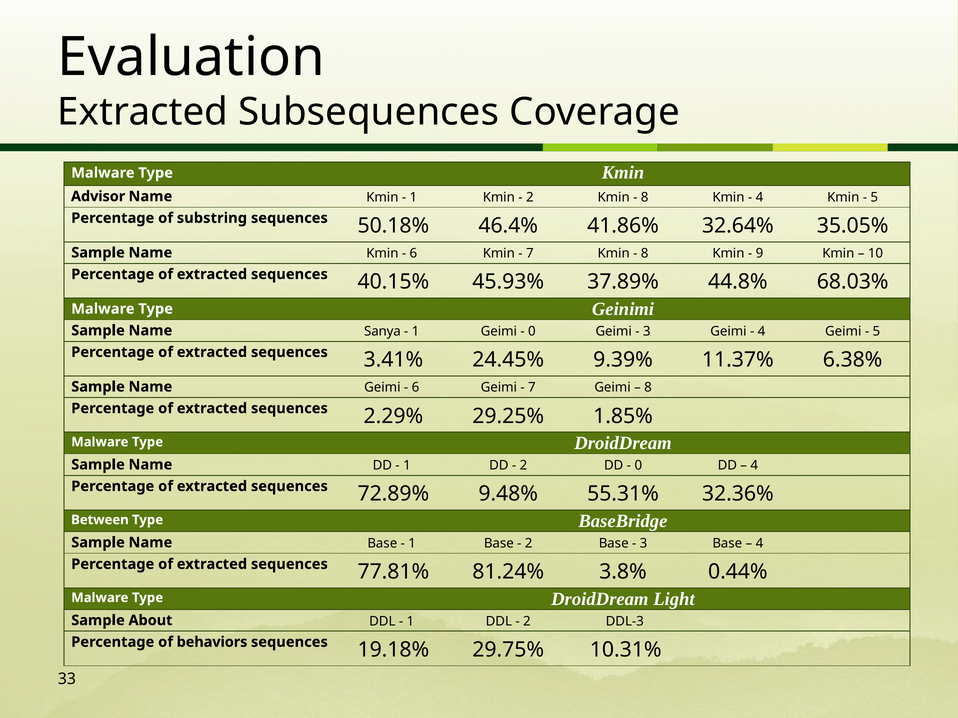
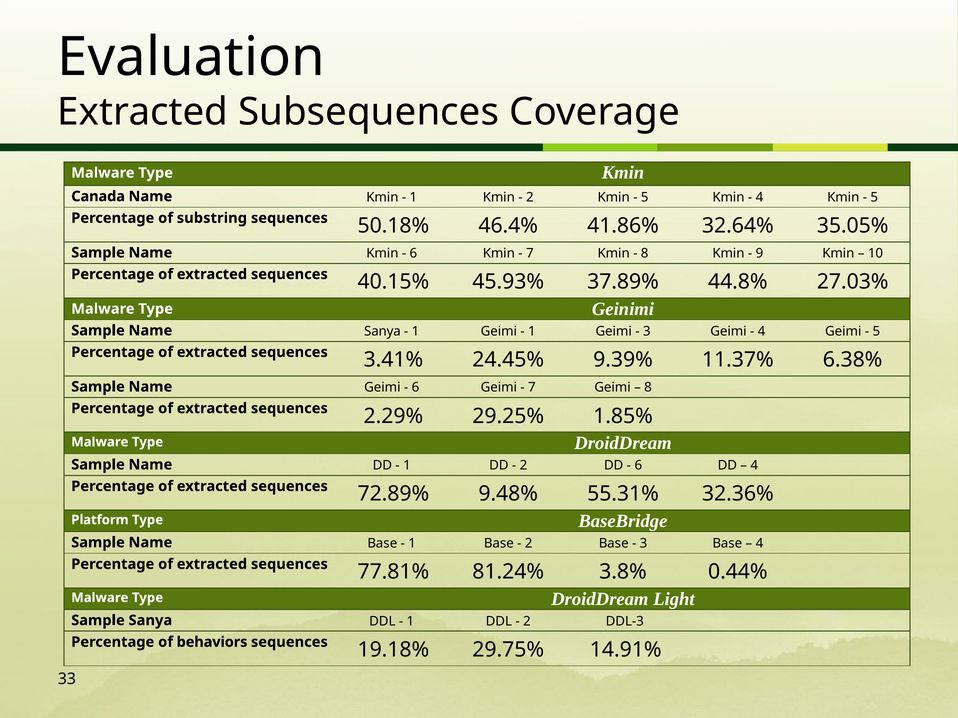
Advisor: Advisor -> Canada
8 at (645, 197): 8 -> 5
68.03%: 68.03% -> 27.03%
0 at (532, 332): 0 -> 1
0 at (638, 466): 0 -> 6
Between: Between -> Platform
Sample About: About -> Sanya
10.31%: 10.31% -> 14.91%
